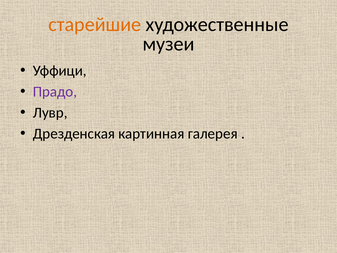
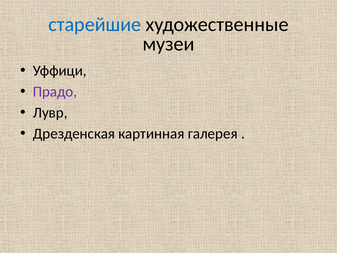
старейшие colour: orange -> blue
